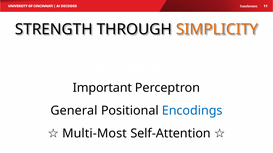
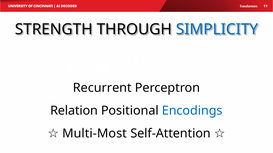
SIMPLICITY colour: orange -> blue
Important: Important -> Recurrent
General: General -> Relation
